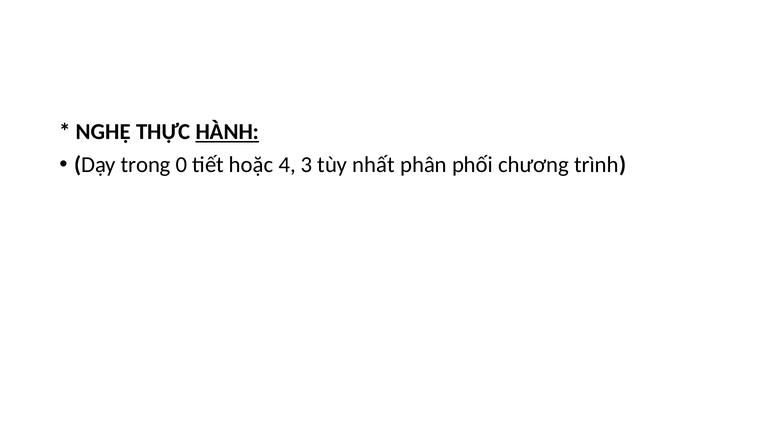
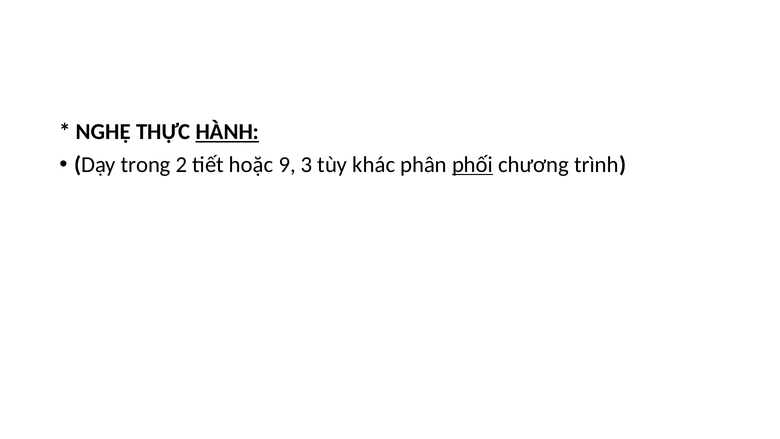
0: 0 -> 2
4: 4 -> 9
nhất: nhất -> khác
phối underline: none -> present
